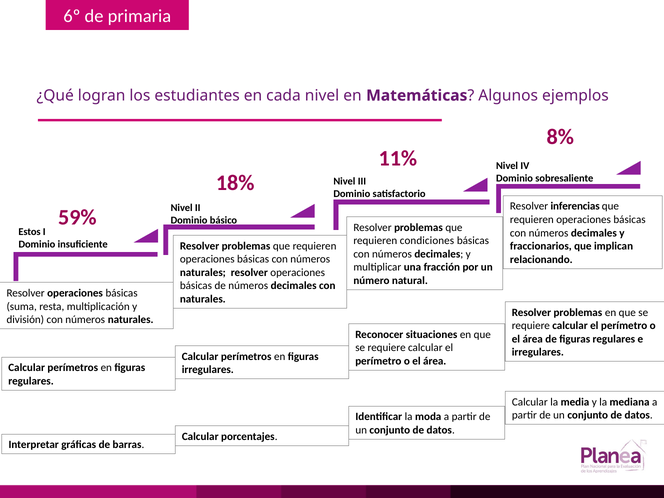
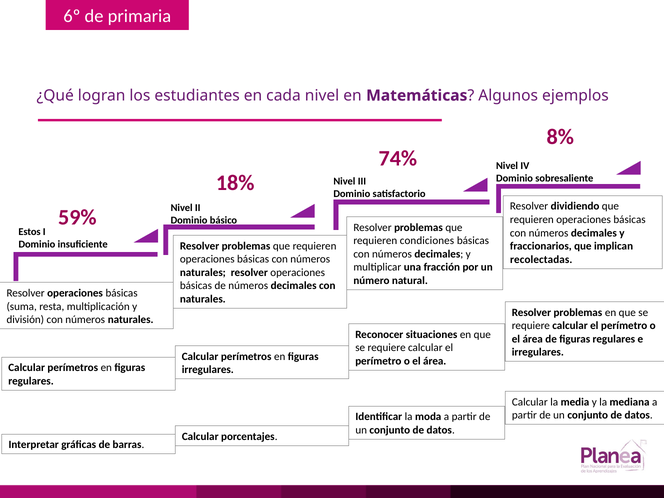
11%: 11% -> 74%
inferencias: inferencias -> dividiendo
relacionando: relacionando -> recolectadas
